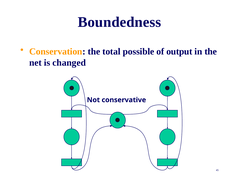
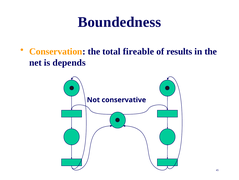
possible: possible -> fireable
output: output -> results
changed: changed -> depends
